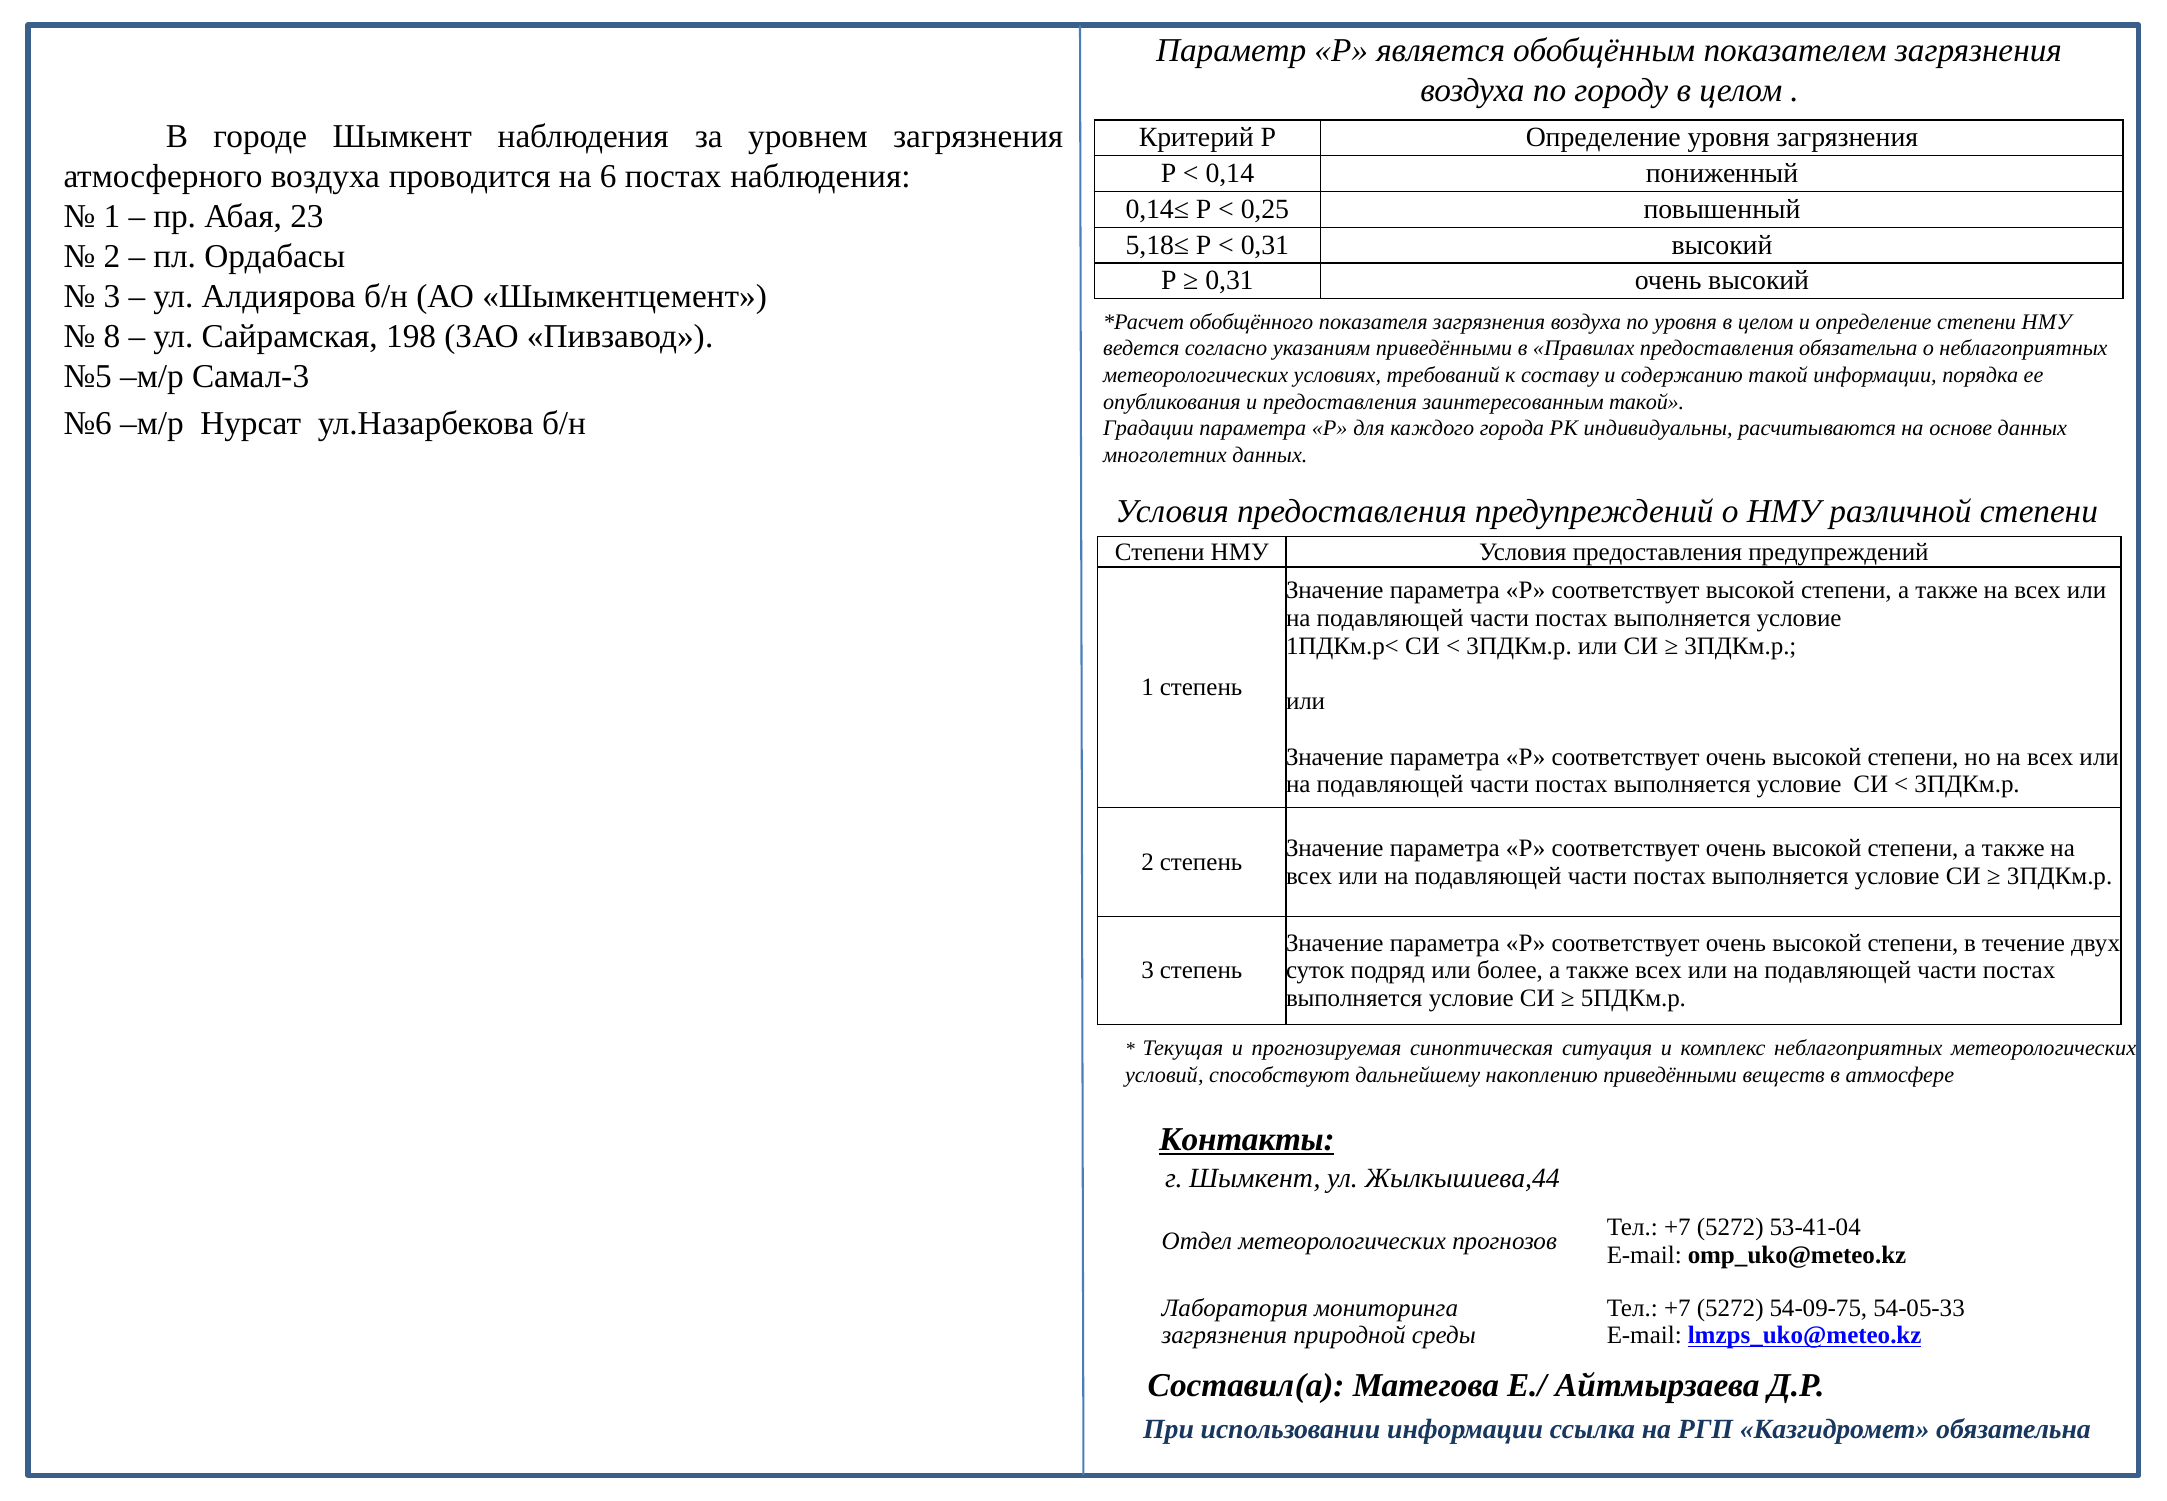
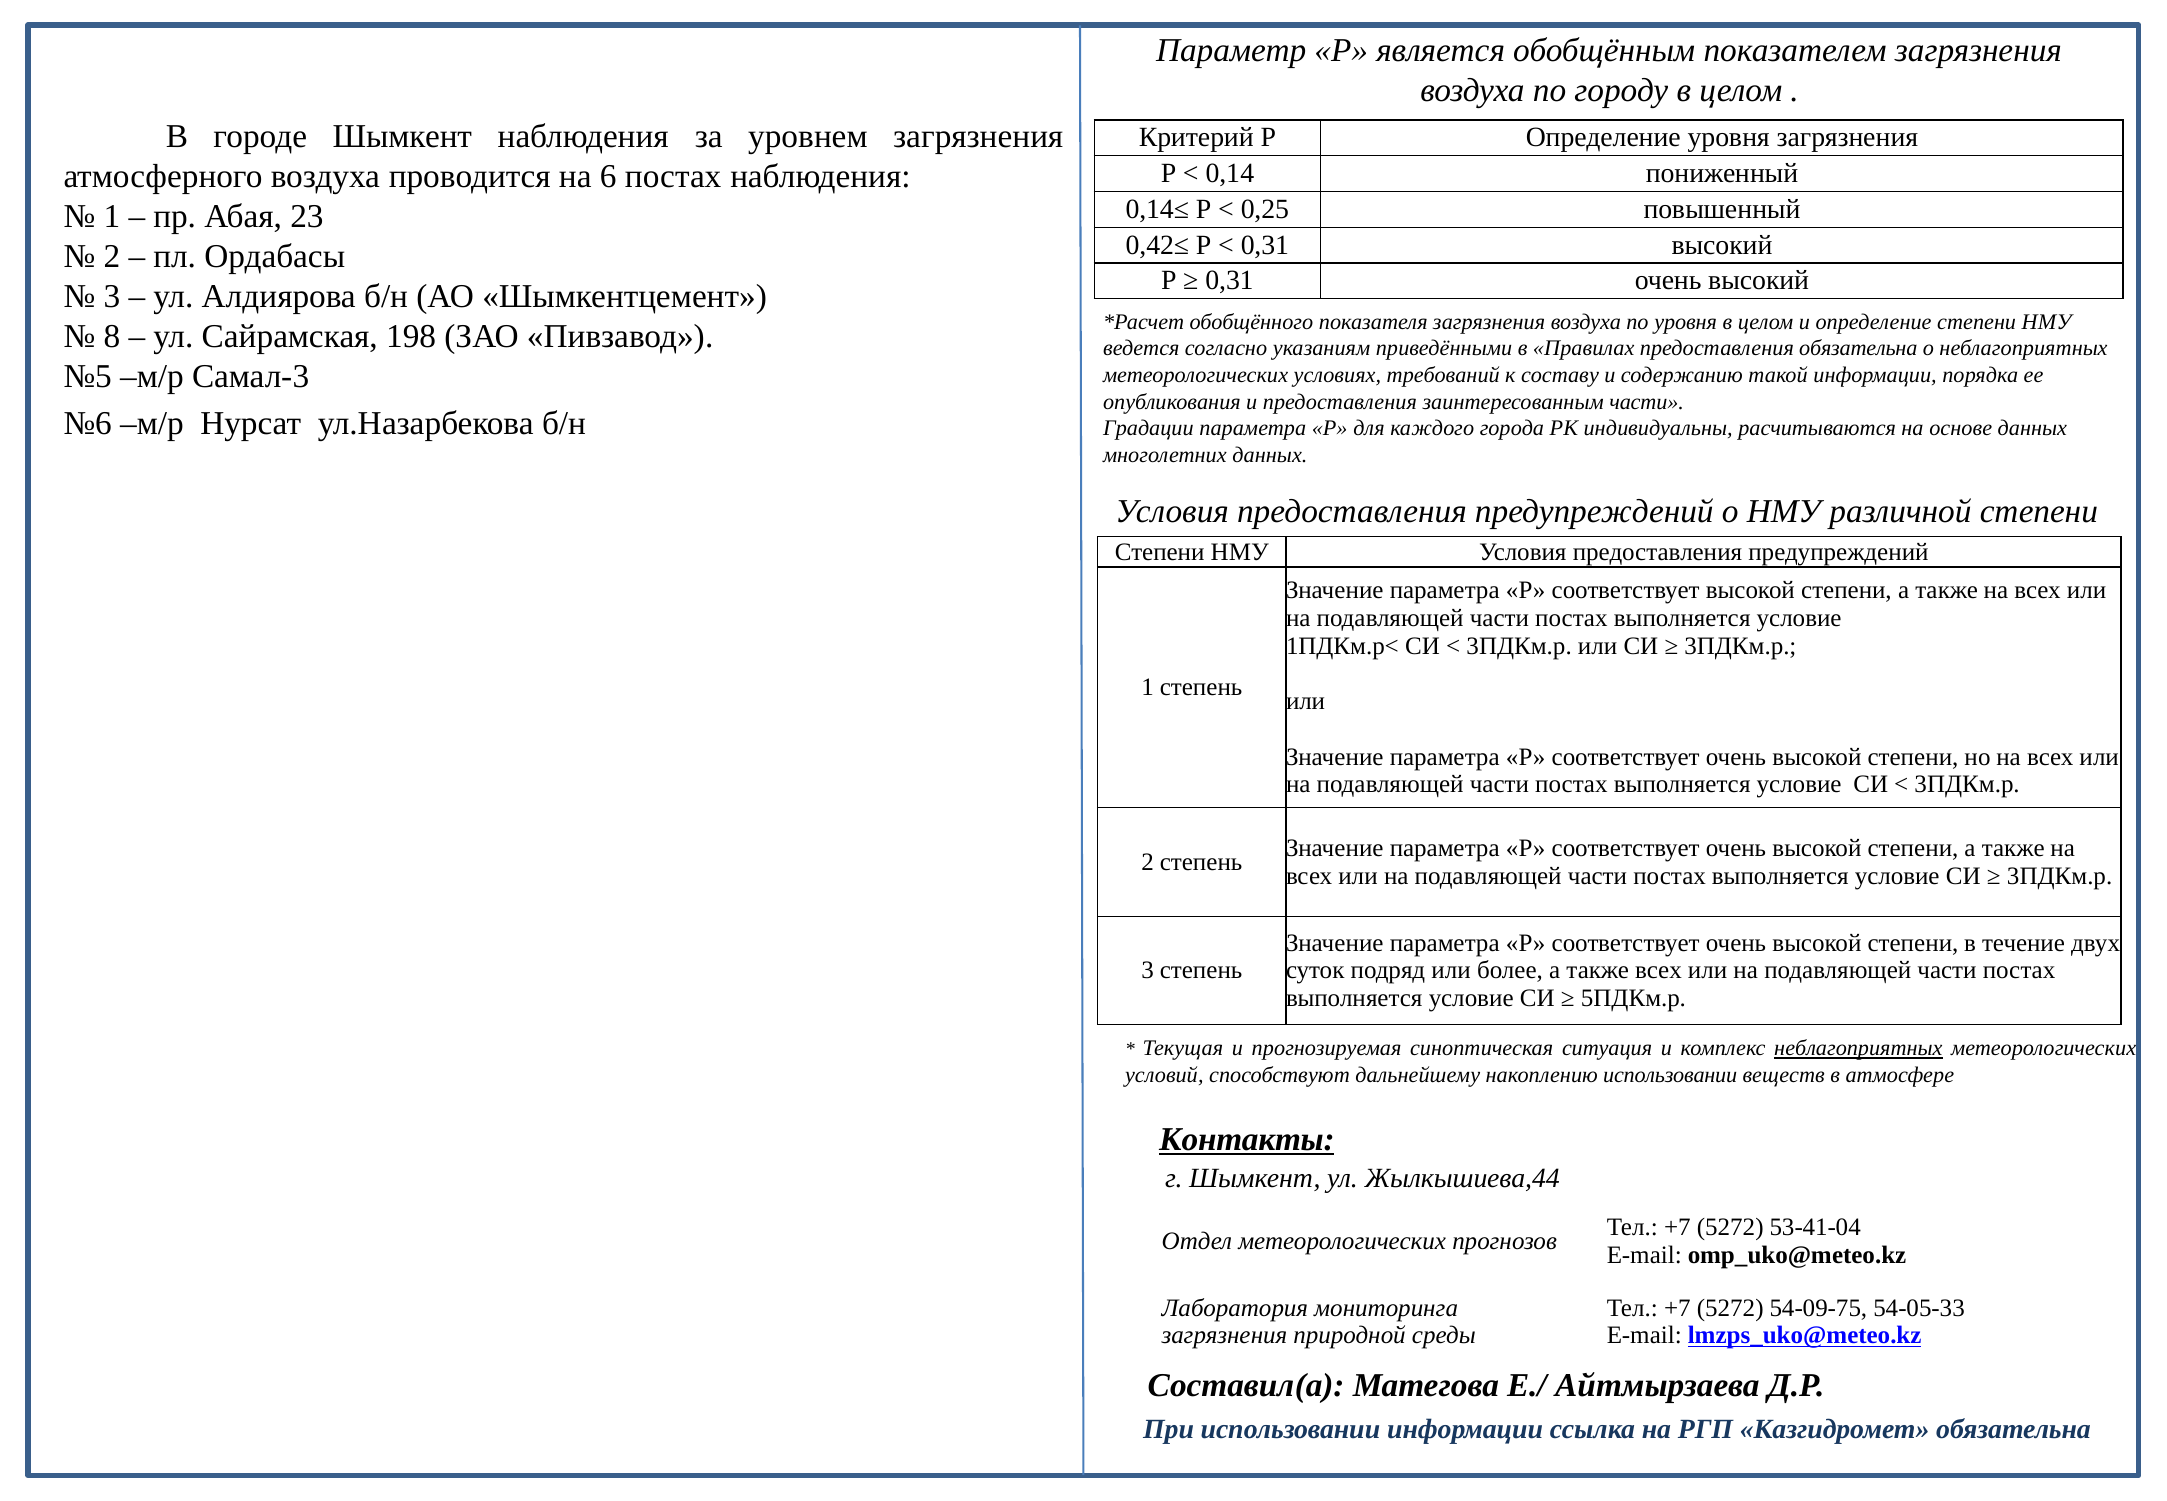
5,18≤: 5,18≤ -> 0,42≤
заинтересованным такой: такой -> части
неблагоприятных at (1858, 1048) underline: none -> present
накоплению приведёнными: приведёнными -> использовании
